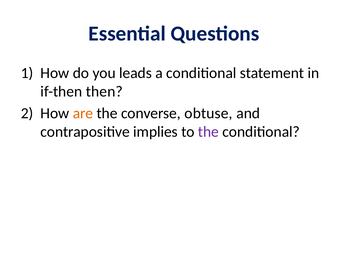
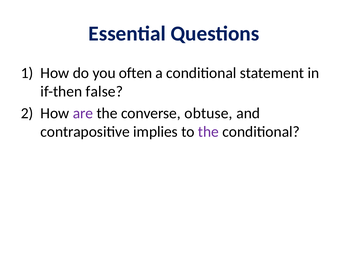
leads: leads -> often
then: then -> false
are colour: orange -> purple
